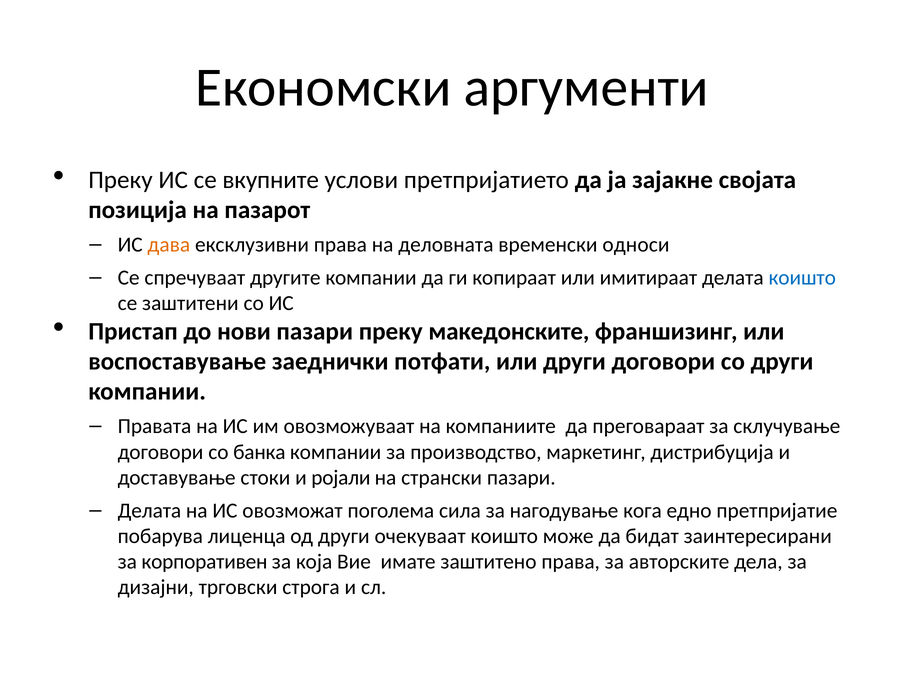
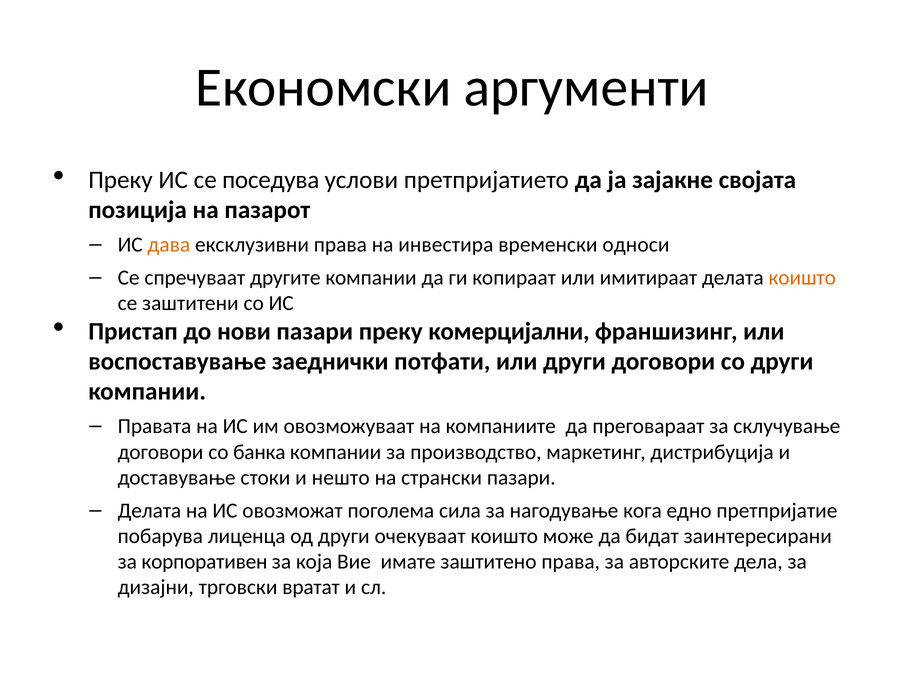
вкупните: вкупните -> поседува
деловната: деловната -> инвестира
коишто at (802, 277) colour: blue -> orange
македонските: македонските -> комерцијални
ројали: ројали -> нешто
строга: строга -> вратат
